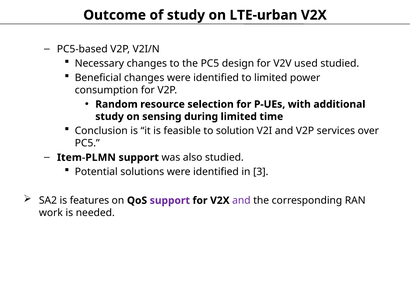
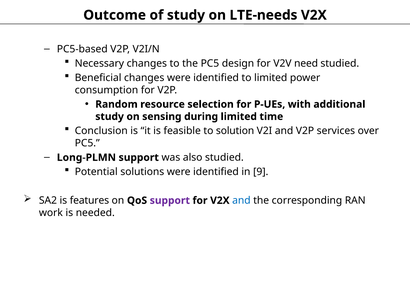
LTE-urban: LTE-urban -> LTE-needs
used: used -> need
Item-PLMN: Item-PLMN -> Long-PLMN
3: 3 -> 9
and at (241, 201) colour: purple -> blue
